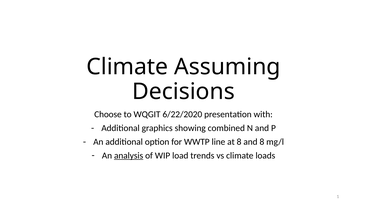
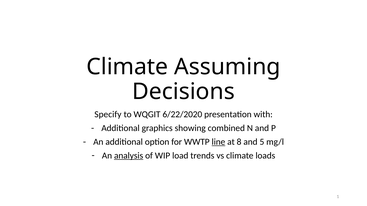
Choose: Choose -> Specify
line underline: none -> present
and 8: 8 -> 5
